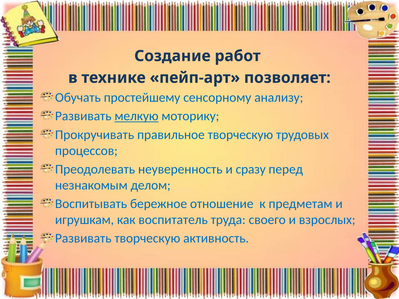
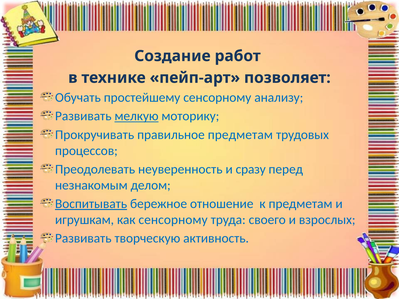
правильное творческую: творческую -> предметам
Воспитывать underline: none -> present
как воспитатель: воспитатель -> сенсорному
